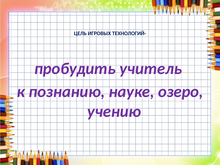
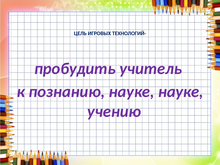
науке озеро: озеро -> науке
